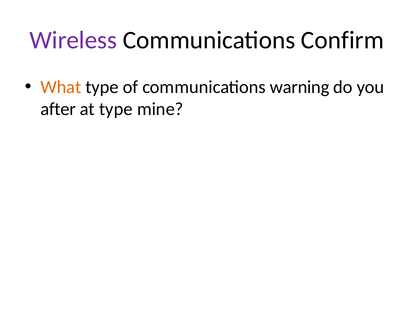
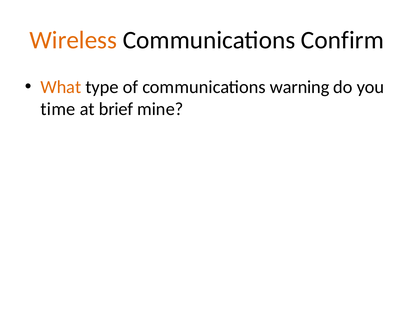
Wireless colour: purple -> orange
after: after -> time
at type: type -> brief
